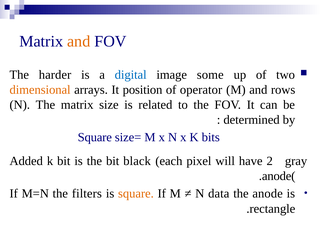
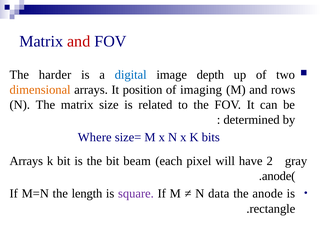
and at (79, 41) colour: orange -> red
some: some -> depth
operator: operator -> imaging
Square at (95, 138): Square -> Where
Added at (26, 161): Added -> Arrays
black: black -> beam
filters: filters -> length
square at (136, 194) colour: orange -> purple
